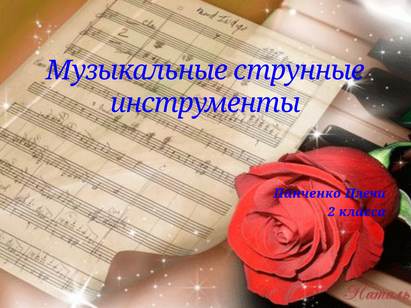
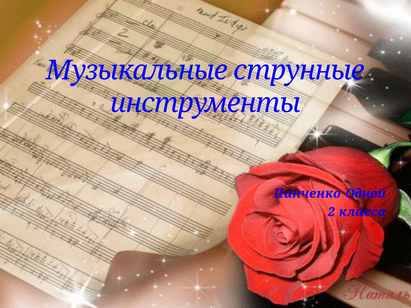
Плечи: Плечи -> Одной
